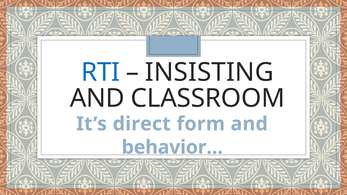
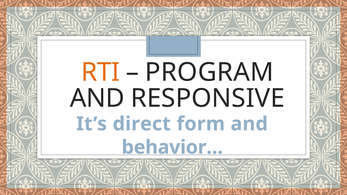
RTI colour: blue -> orange
INSISTING: INSISTING -> PROGRAM
CLASSROOM: CLASSROOM -> RESPONSIVE
